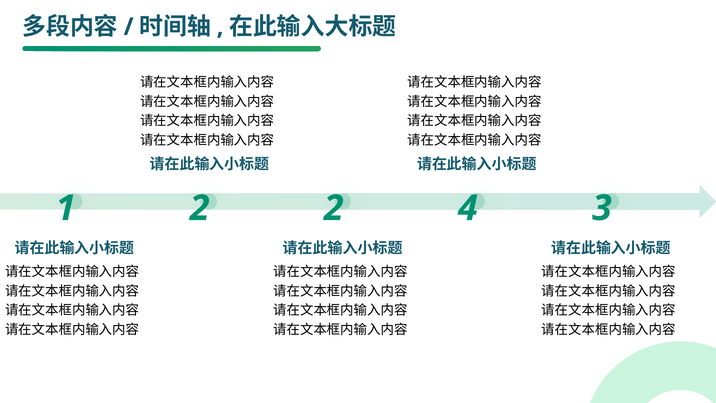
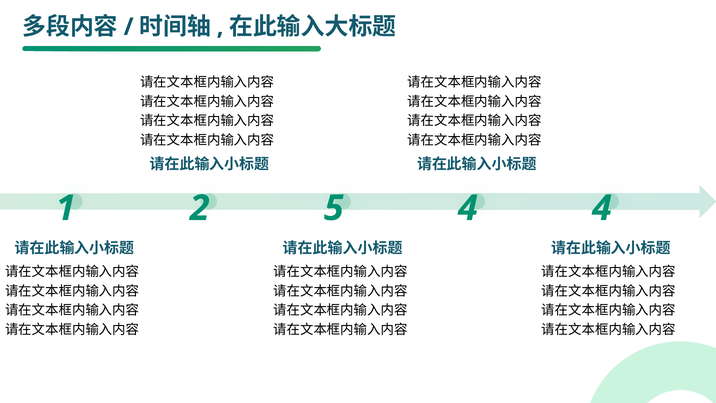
2 2: 2 -> 5
4 3: 3 -> 4
